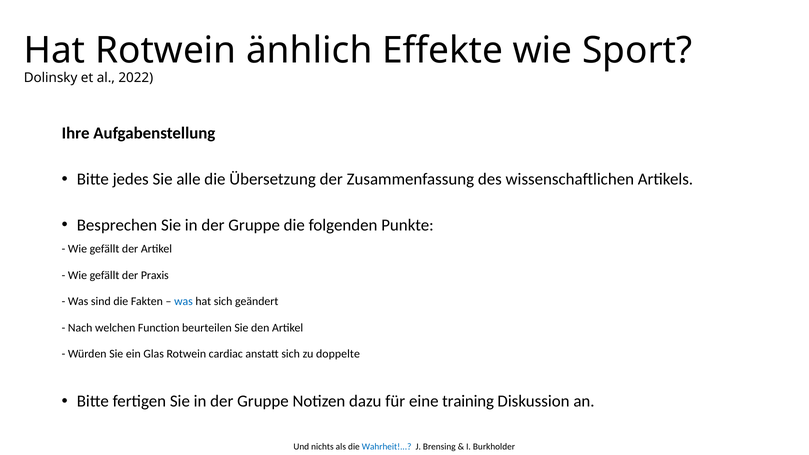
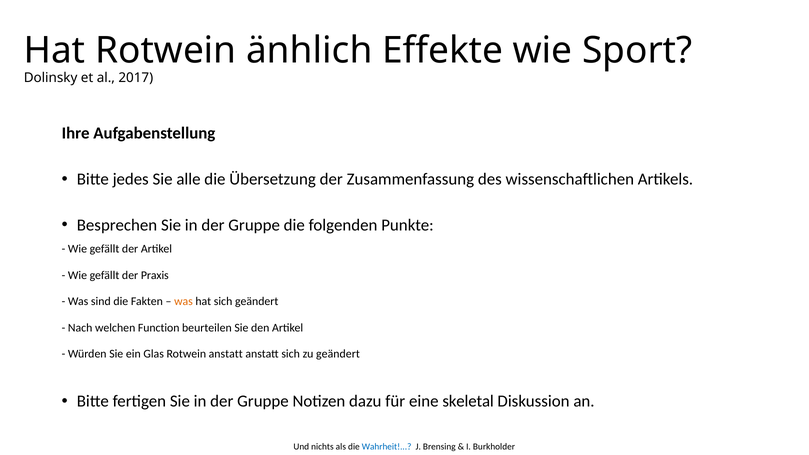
2022: 2022 -> 2017
was at (183, 302) colour: blue -> orange
Rotwein cardiac: cardiac -> anstatt
zu doppelte: doppelte -> geändert
training: training -> skeletal
